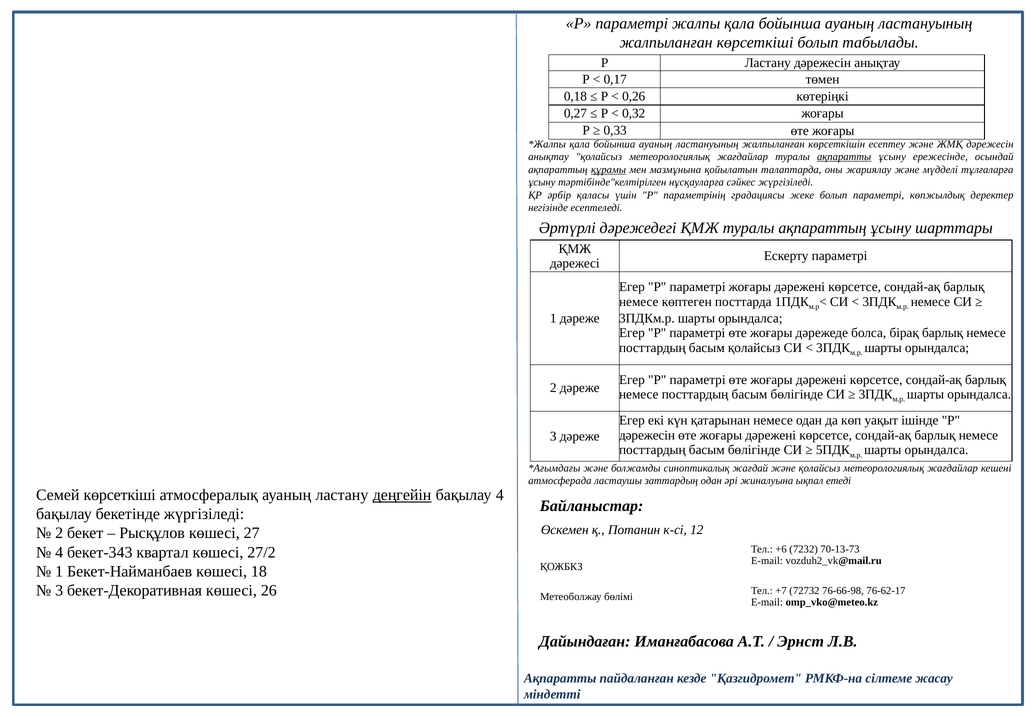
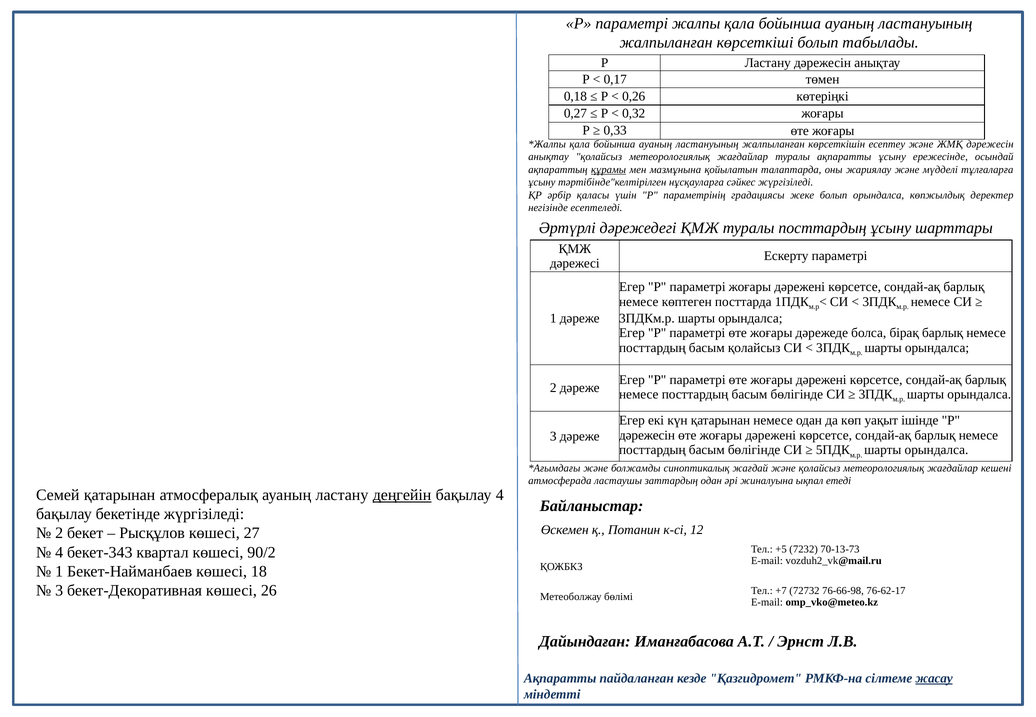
ақпаратты at (844, 157) underline: present -> none
болып параметрі: параметрі -> орындалса
туралы ақпараттың: ақпараттың -> посттардың
Семей көрсеткіші: көрсеткіші -> қатарынан
+6: +6 -> +5
27/2: 27/2 -> 90/2
жасау underline: none -> present
